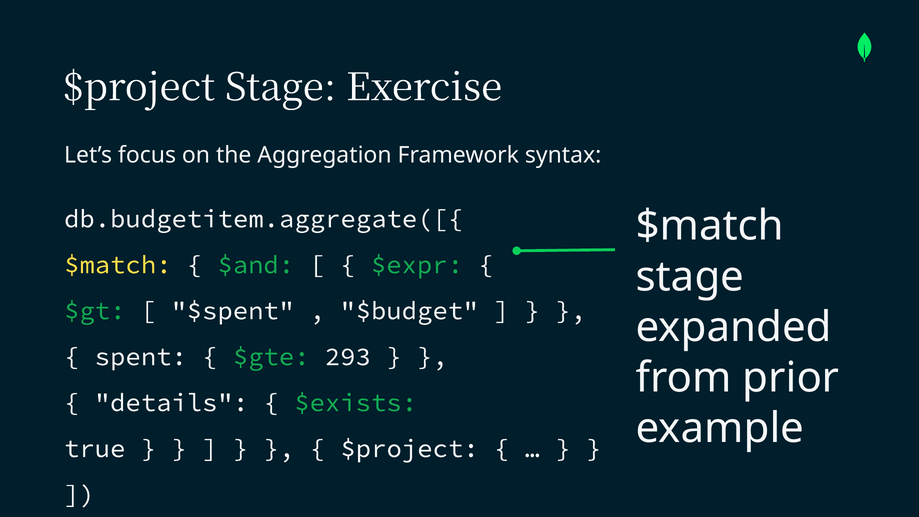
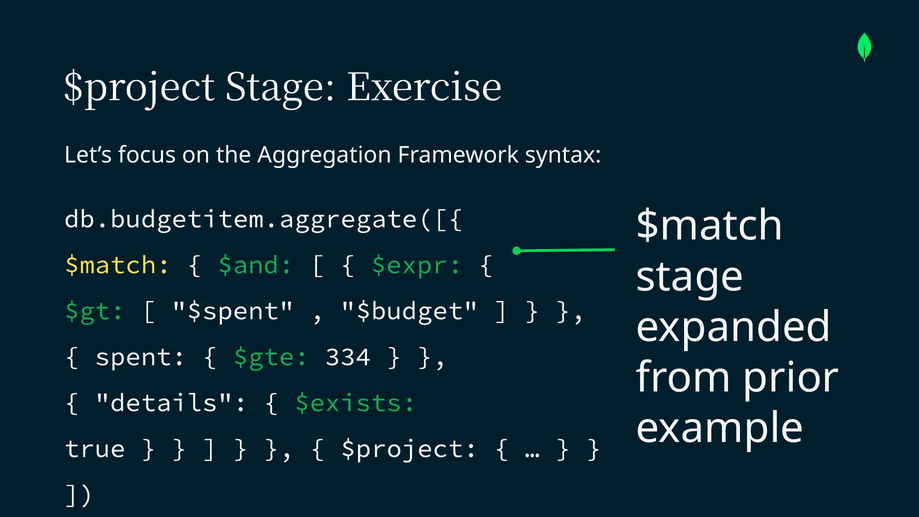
293: 293 -> 334
